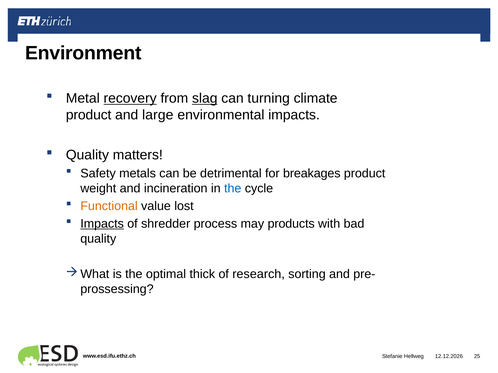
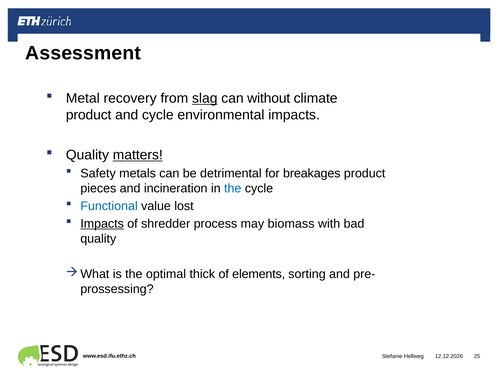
Environment: Environment -> Assessment
recovery underline: present -> none
turning: turning -> without
and large: large -> cycle
matters underline: none -> present
weight: weight -> pieces
Functional colour: orange -> blue
products: products -> biomass
research: research -> elements
